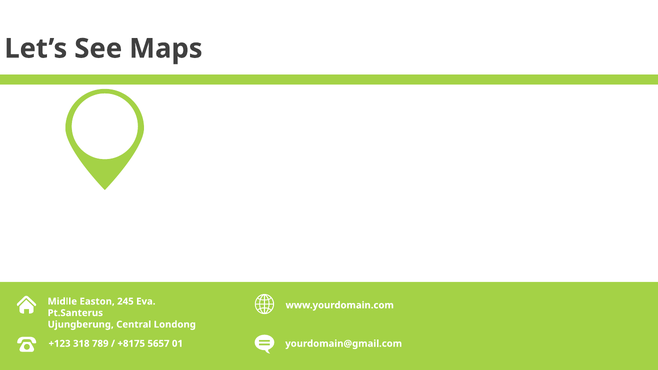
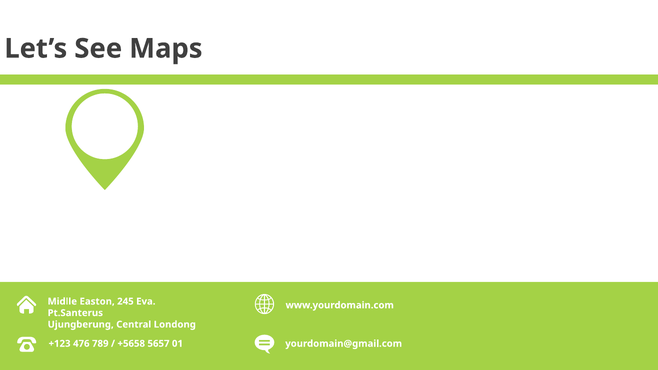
318: 318 -> 476
+8175: +8175 -> +5658
